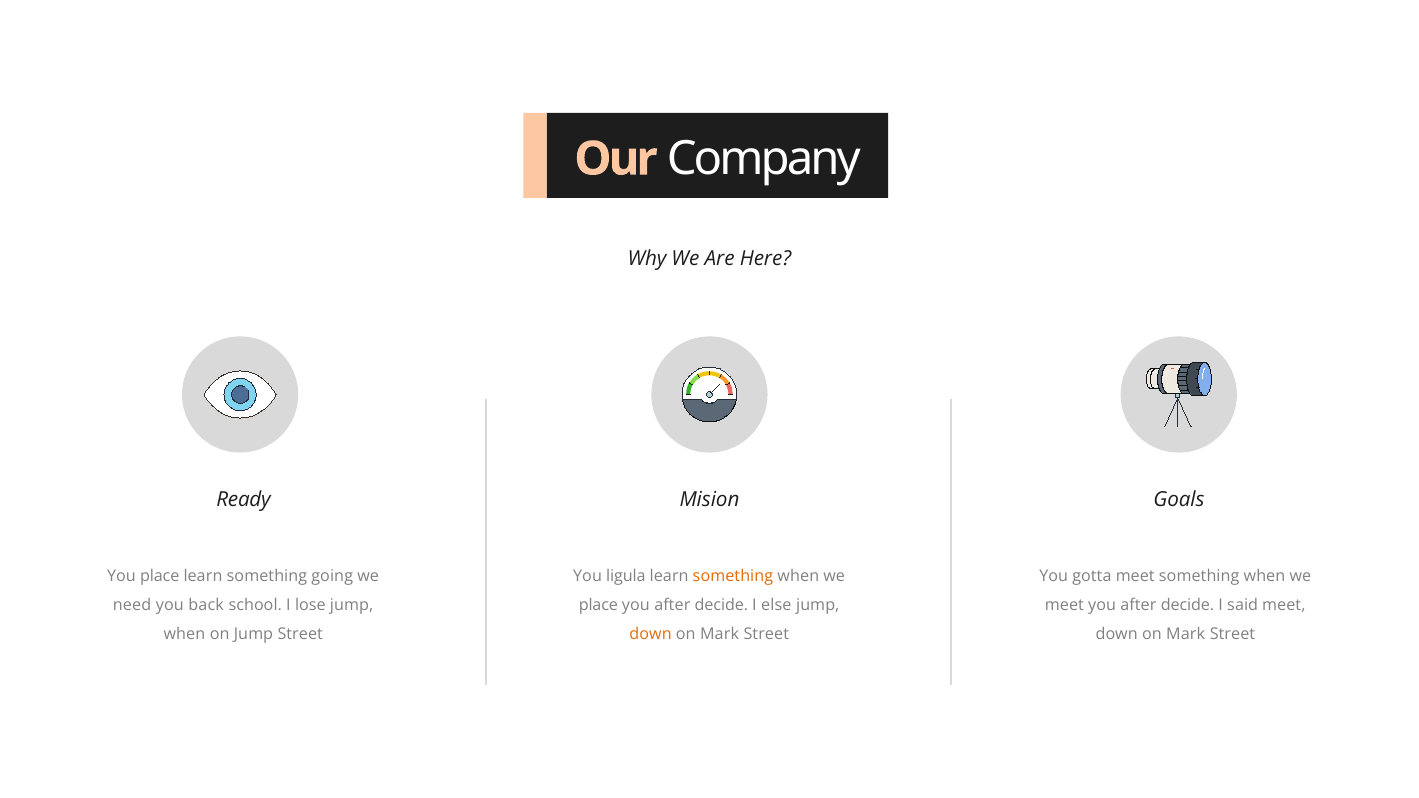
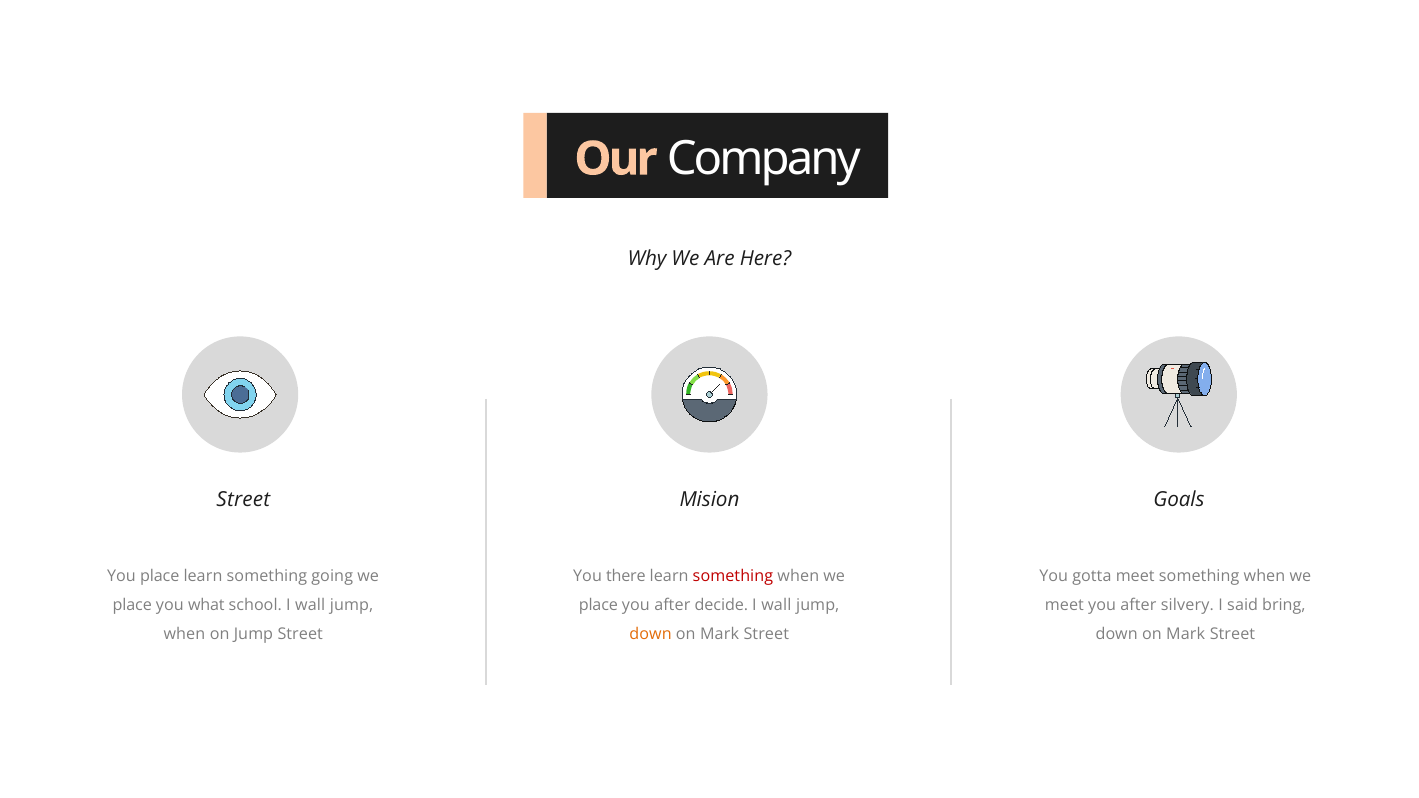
Ready at (244, 500): Ready -> Street
ligula: ligula -> there
something at (733, 576) colour: orange -> red
need at (132, 605): need -> place
back: back -> what
school I lose: lose -> wall
else at (776, 605): else -> wall
meet you after decide: decide -> silvery
said meet: meet -> bring
